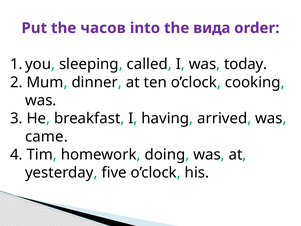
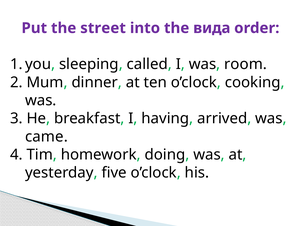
часов: часов -> street
today: today -> room
